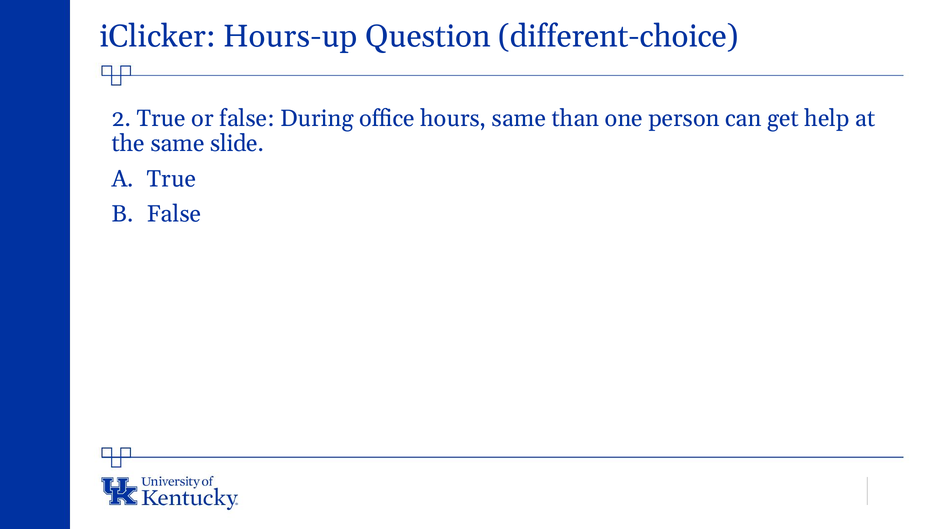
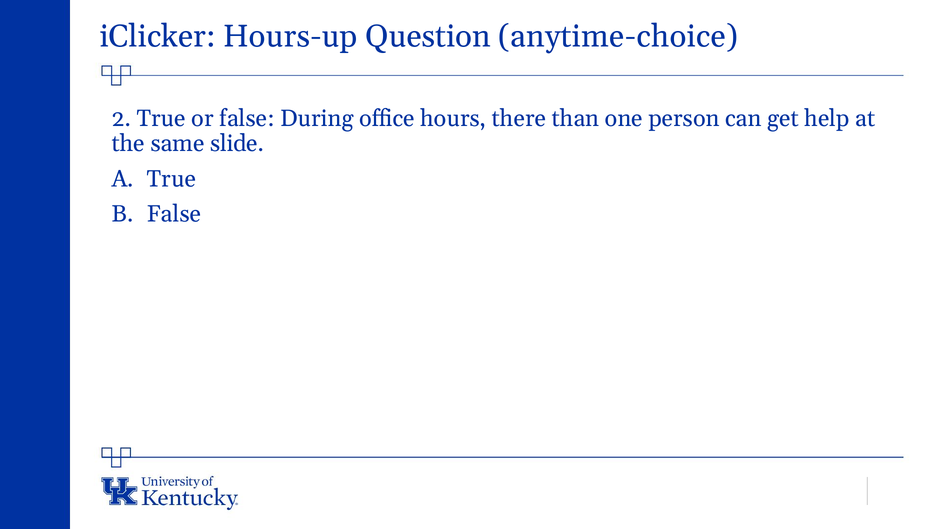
different-choice: different-choice -> anytime-choice
hours same: same -> there
